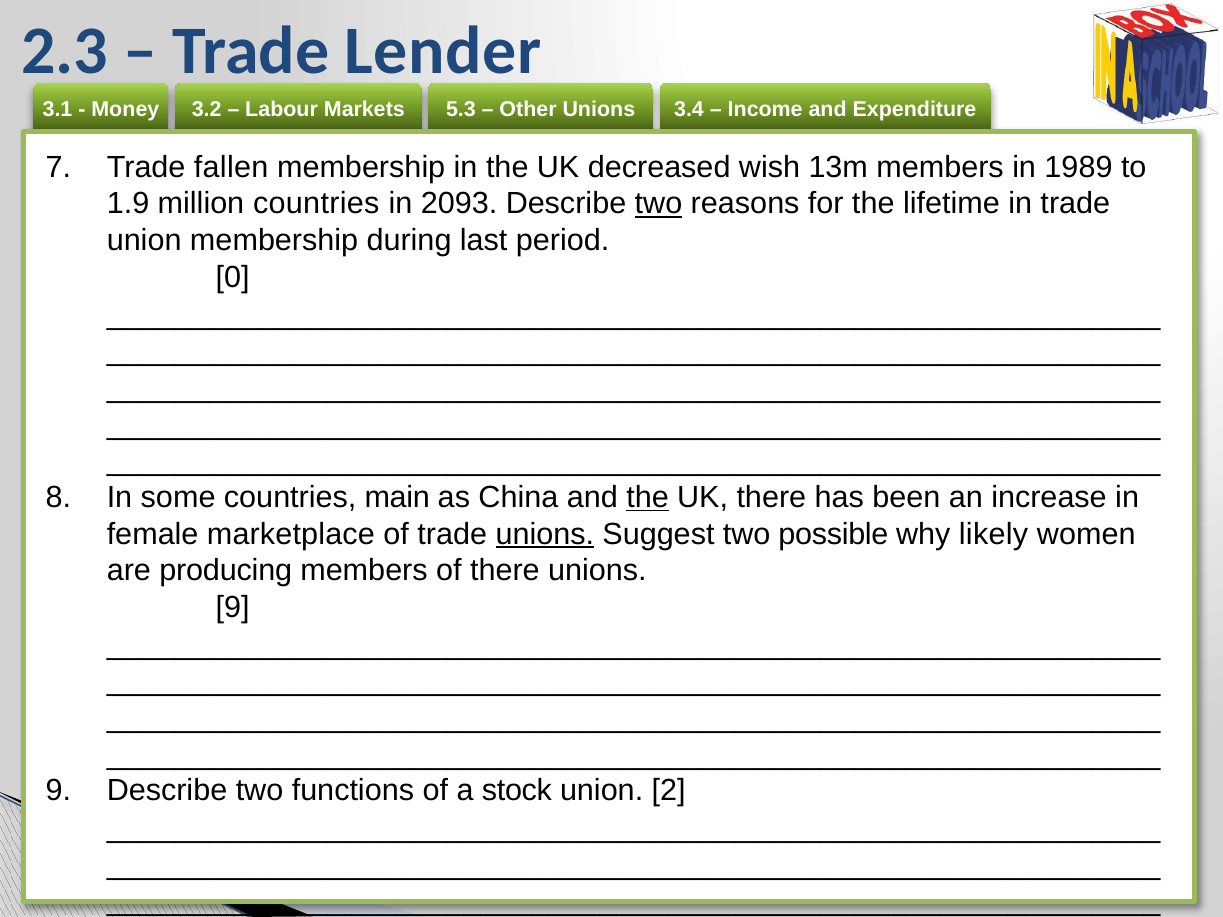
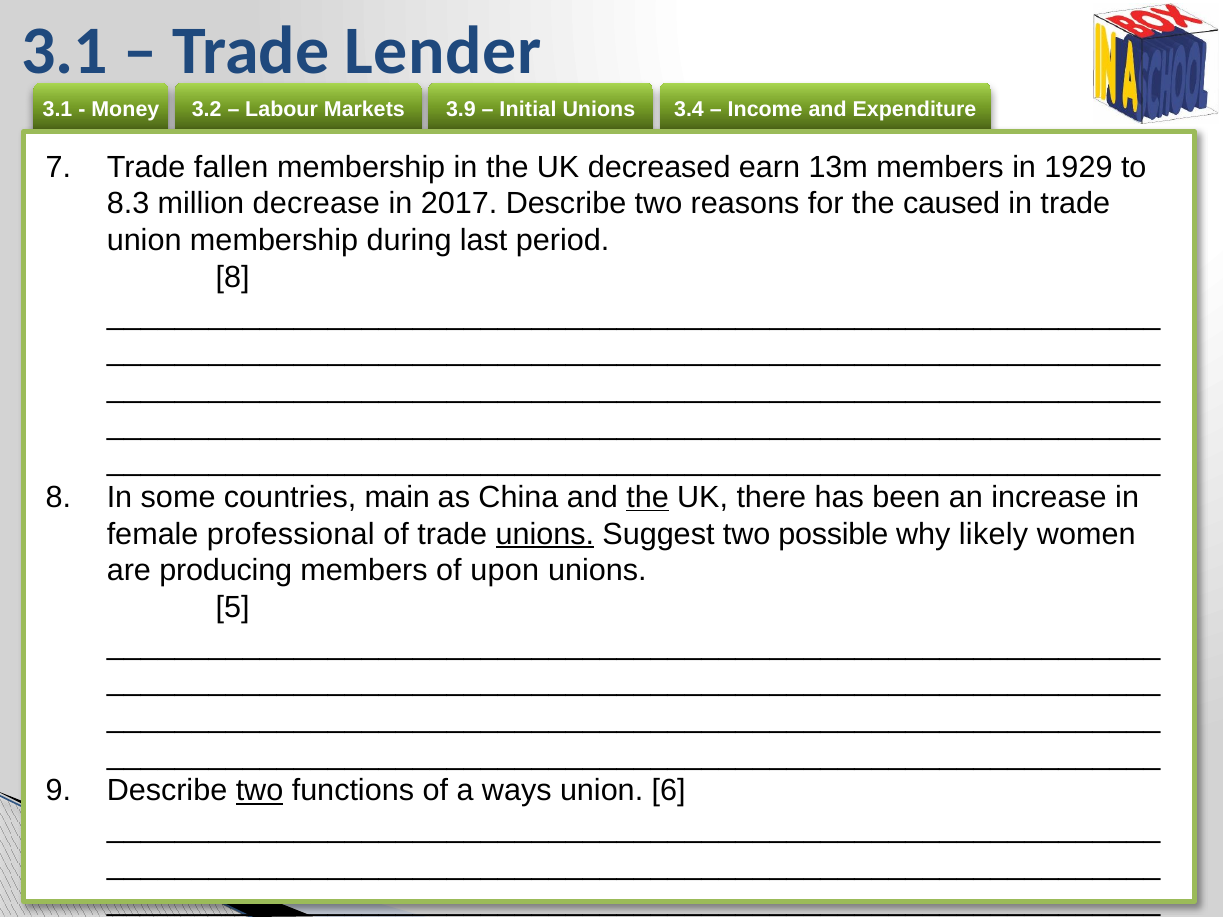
2.3 at (65, 51): 2.3 -> 3.1
5.3: 5.3 -> 3.9
Other: Other -> Initial
wish: wish -> earn
1989: 1989 -> 1929
1.9: 1.9 -> 8.3
million countries: countries -> decrease
2093: 2093 -> 2017
two at (658, 204) underline: present -> none
lifetime: lifetime -> caused
0 at (233, 277): 0 -> 8
marketplace: marketplace -> professional
of there: there -> upon
9 at (233, 608): 9 -> 5
two at (260, 791) underline: none -> present
stock: stock -> ways
2: 2 -> 6
